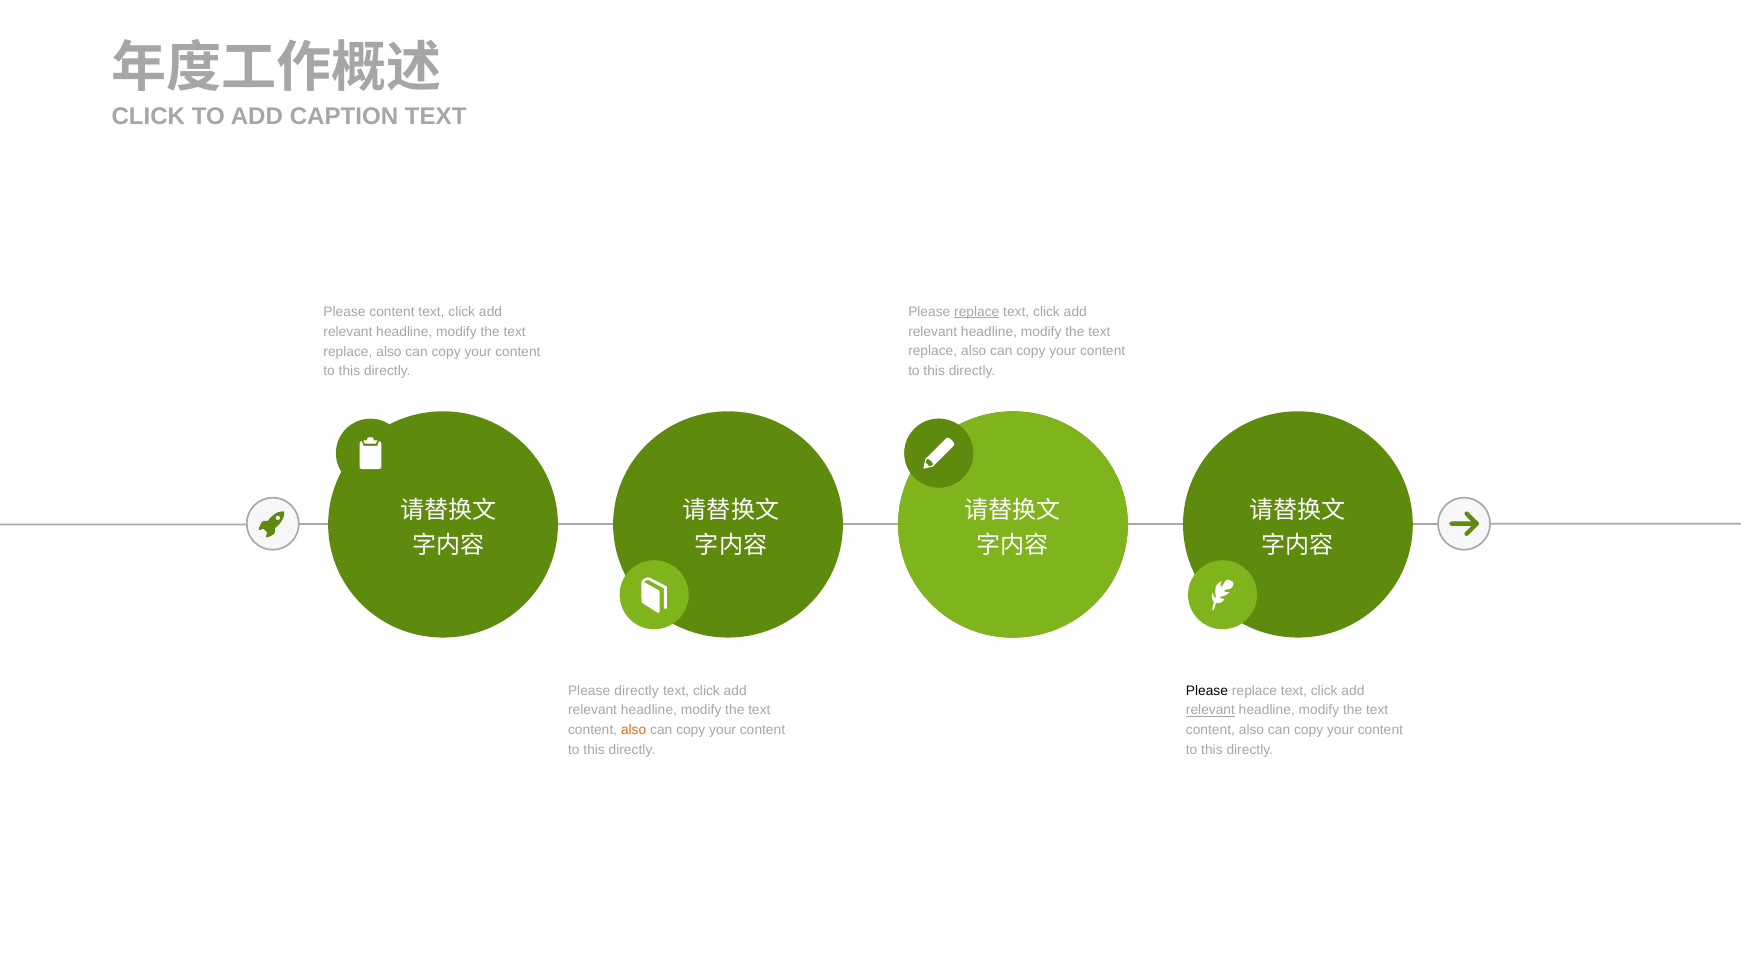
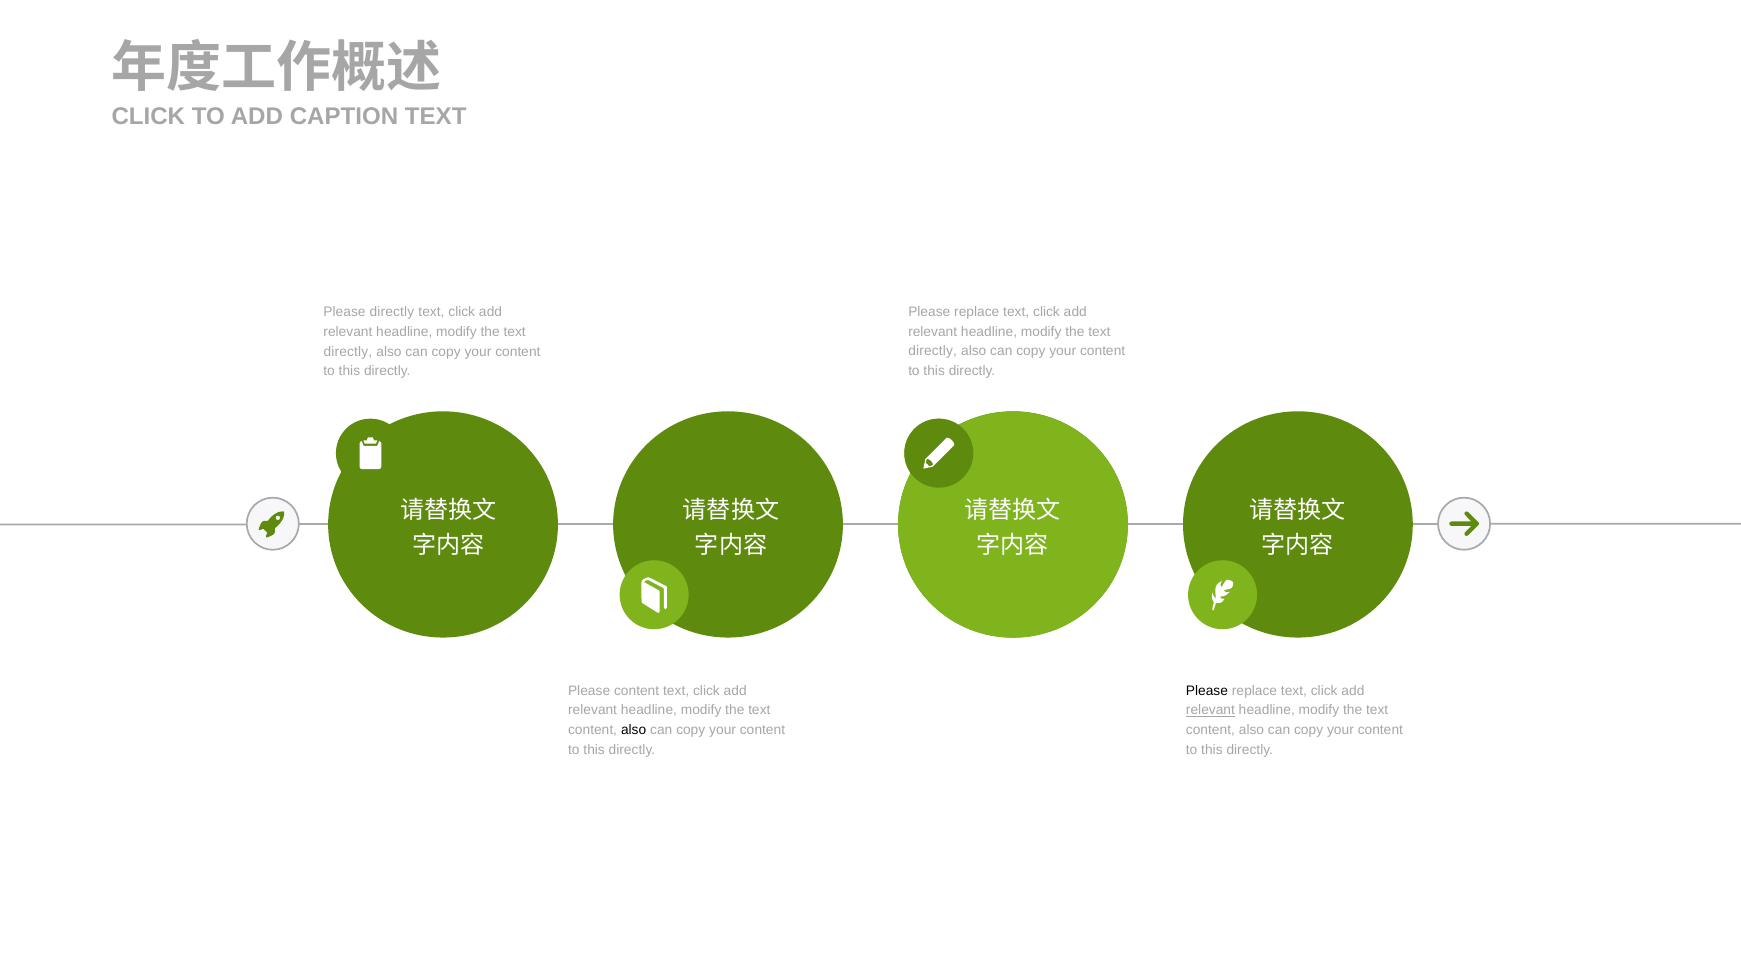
Please content: content -> directly
replace at (977, 312) underline: present -> none
replace at (348, 352): replace -> directly
replace at (933, 352): replace -> directly
Please directly: directly -> content
also at (634, 730) colour: orange -> black
